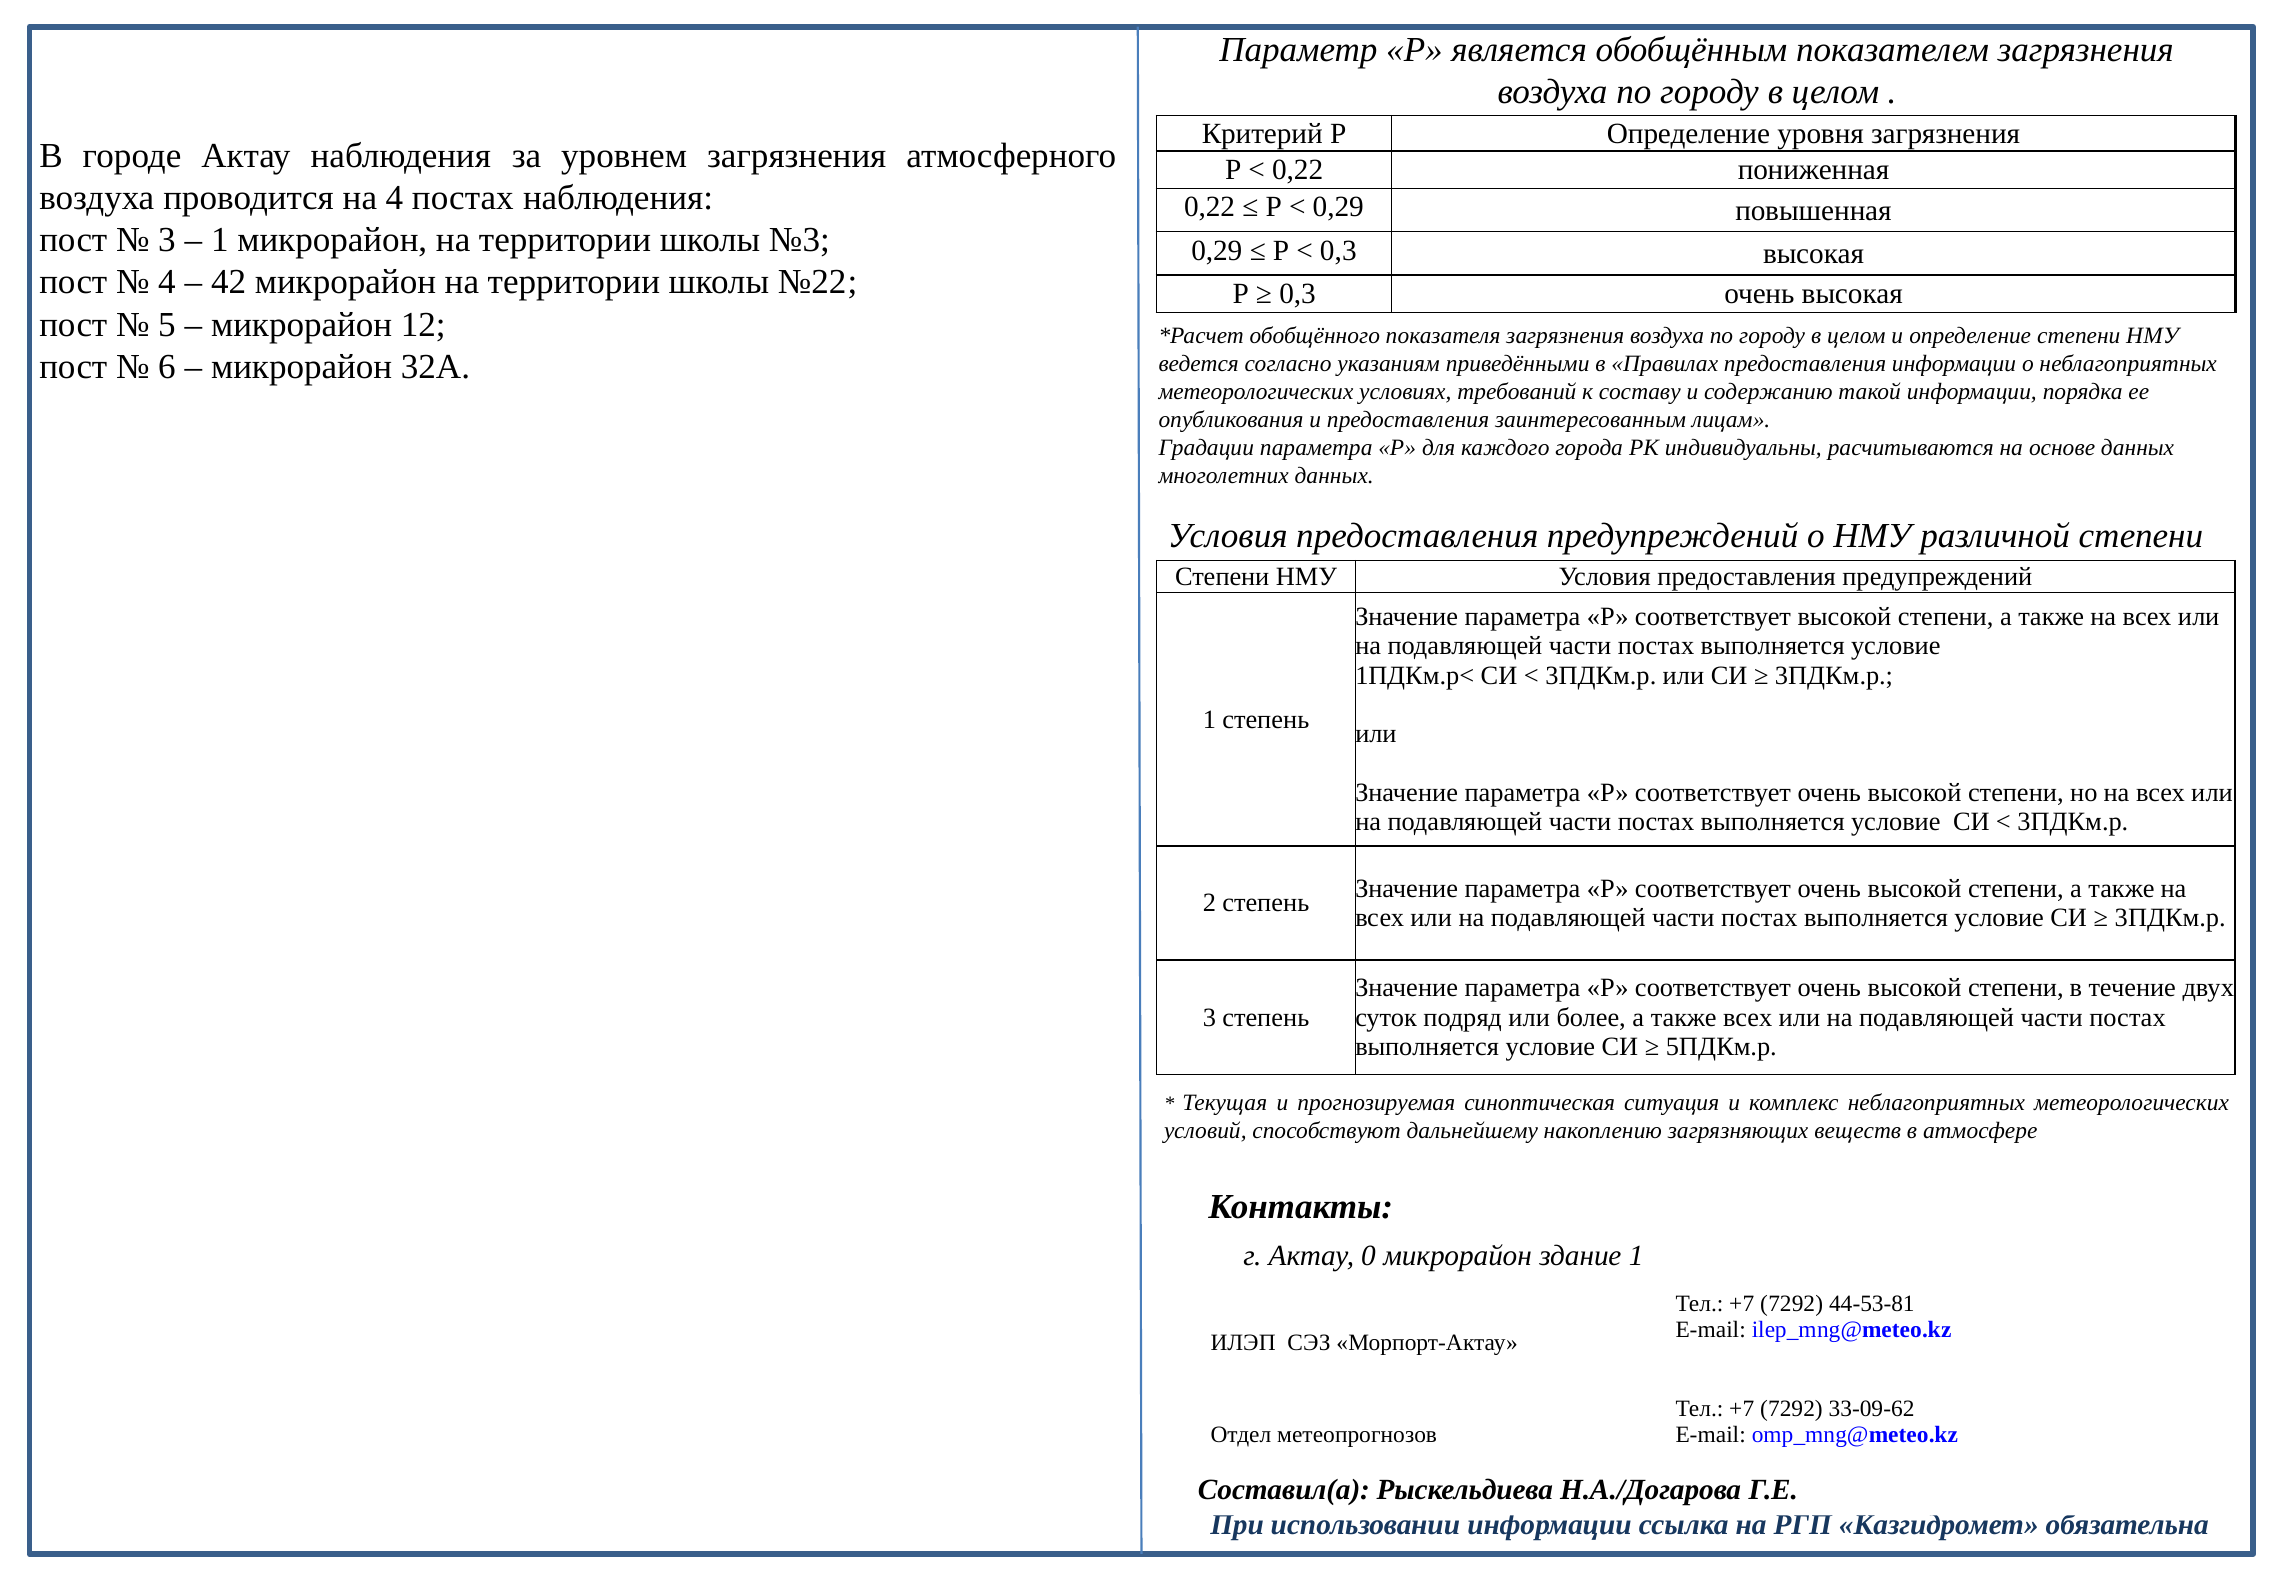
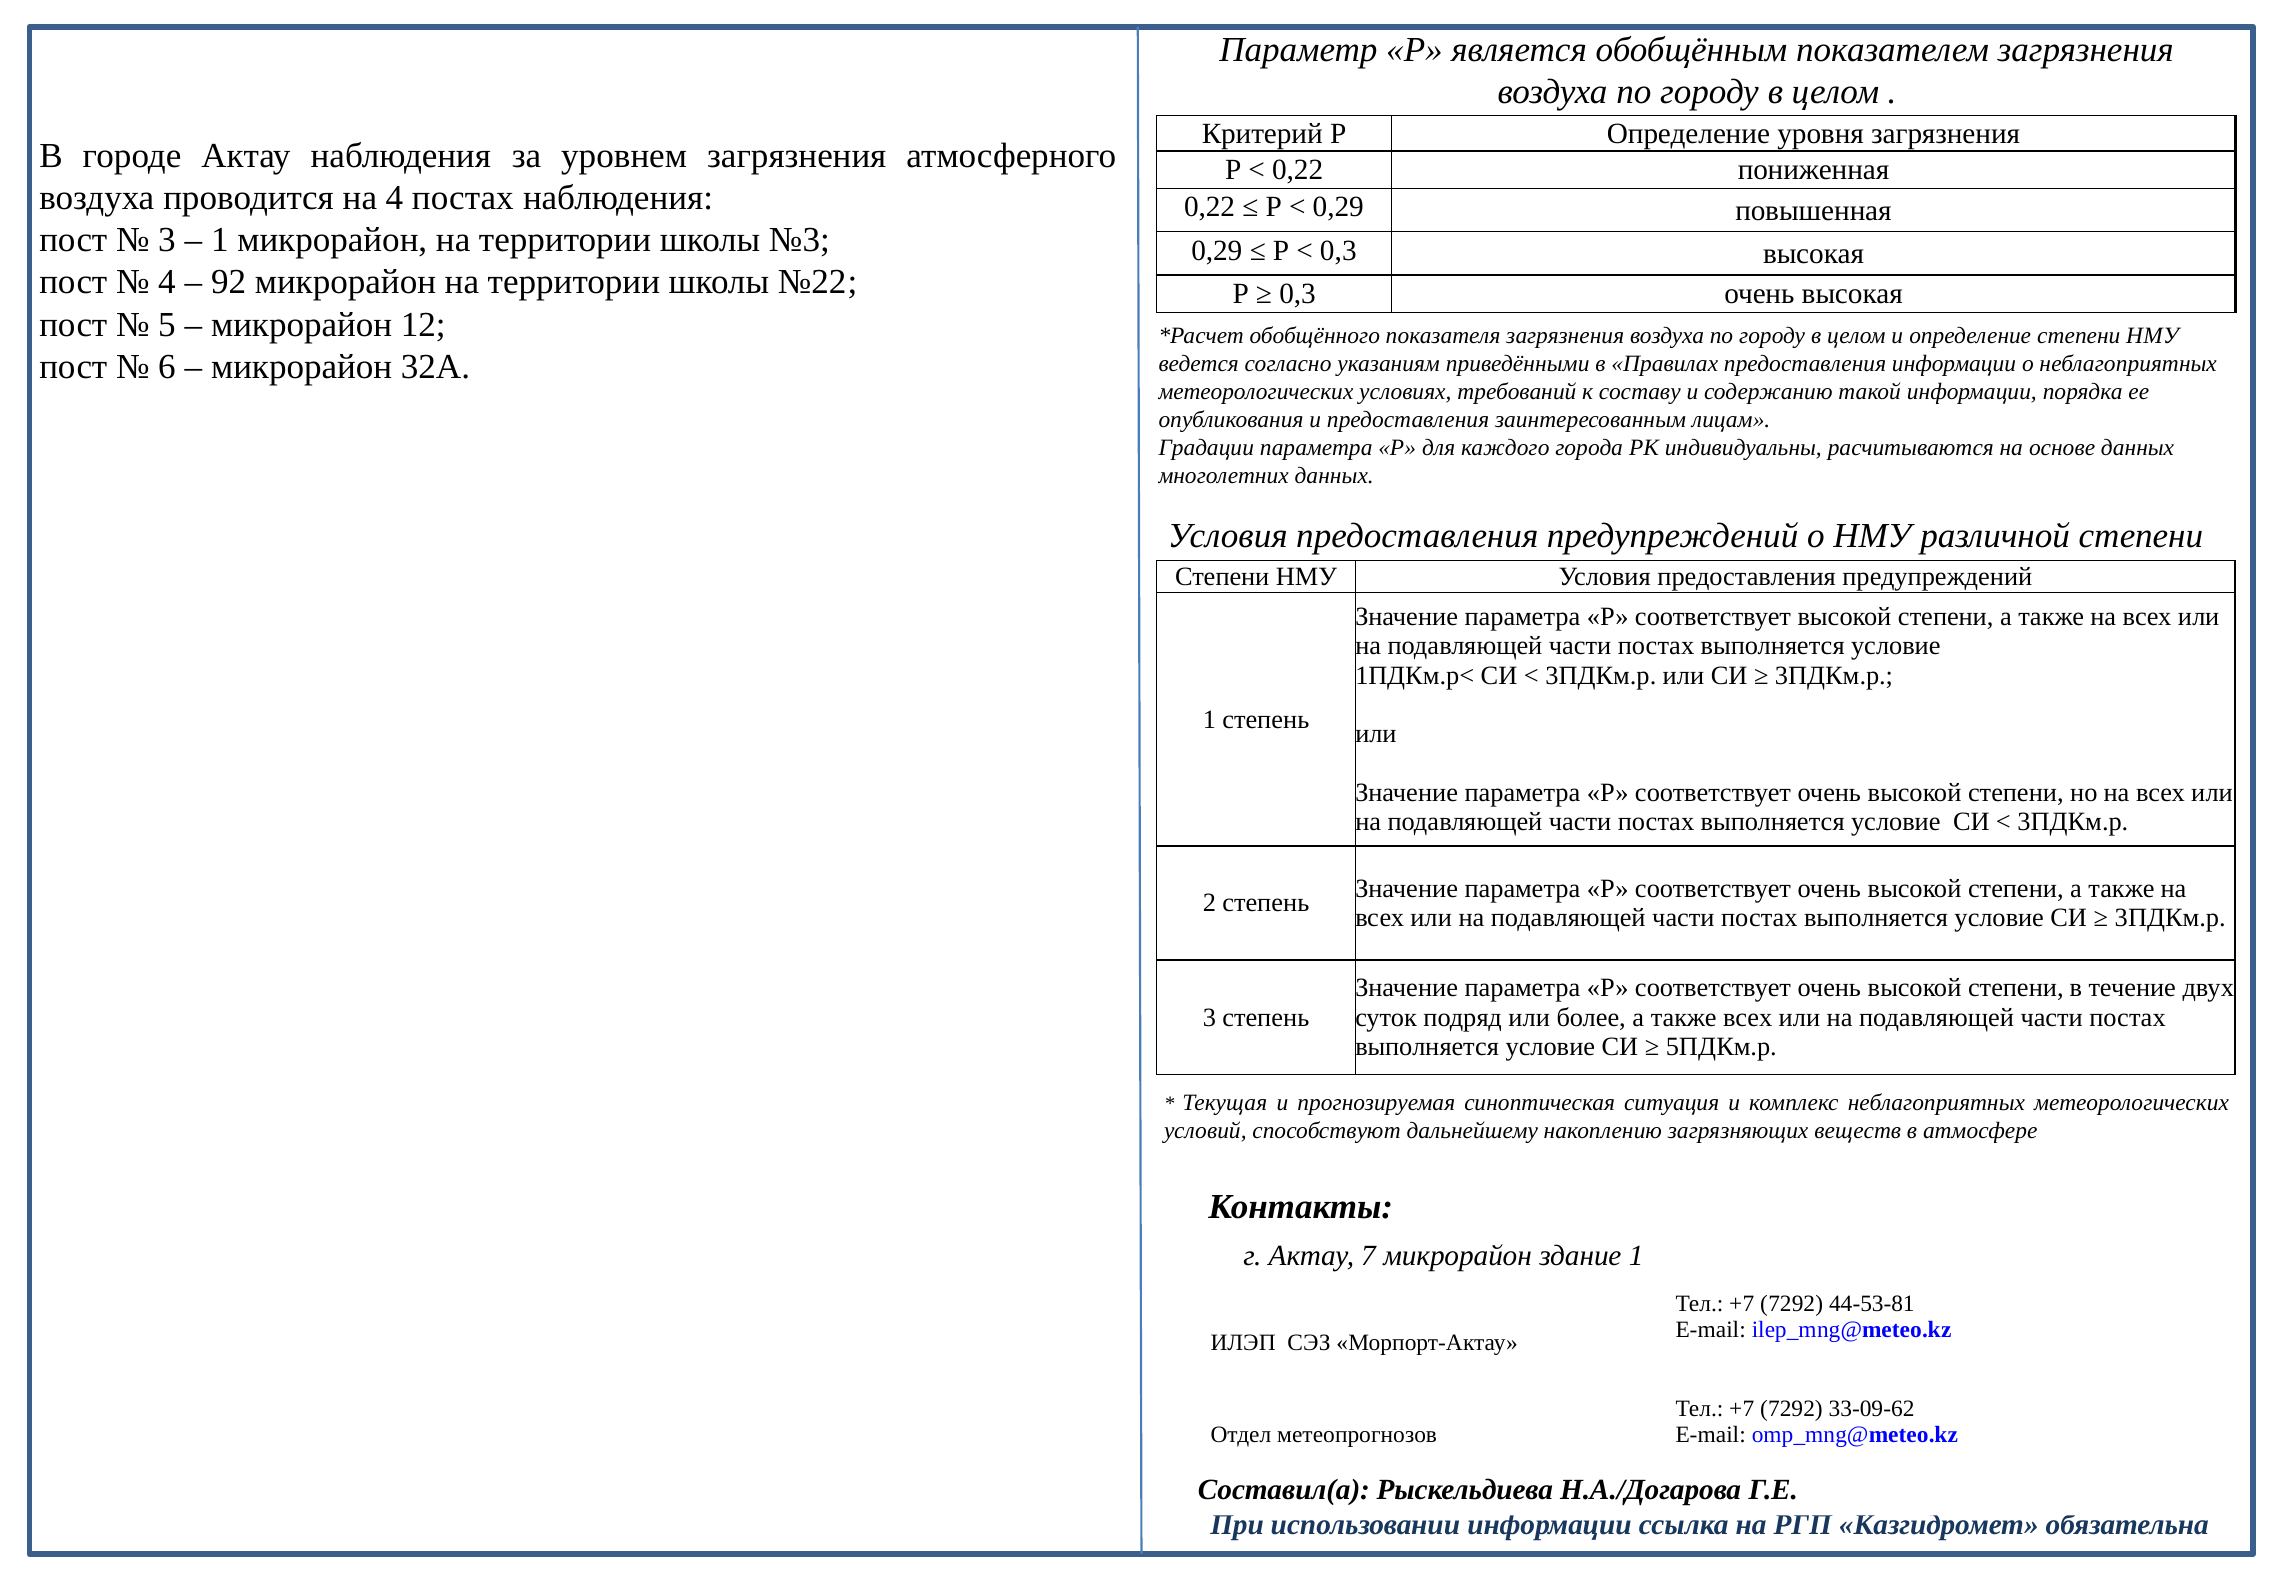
42: 42 -> 92
0: 0 -> 7
